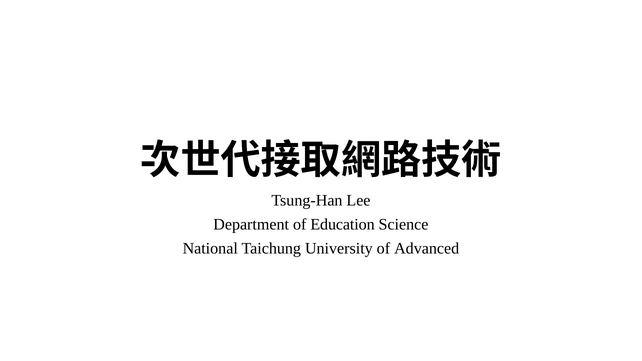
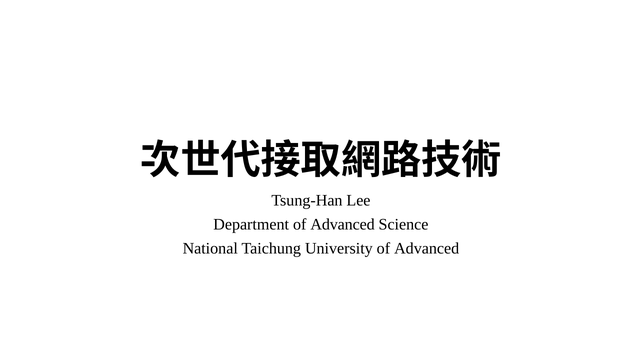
Department of Education: Education -> Advanced
